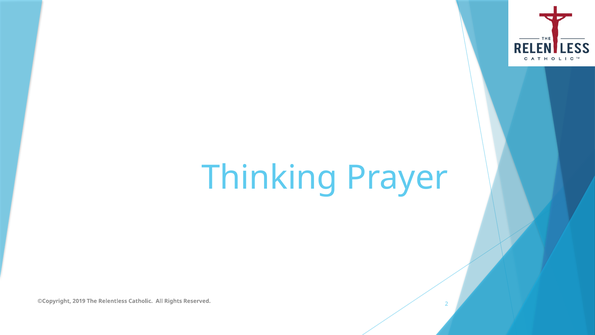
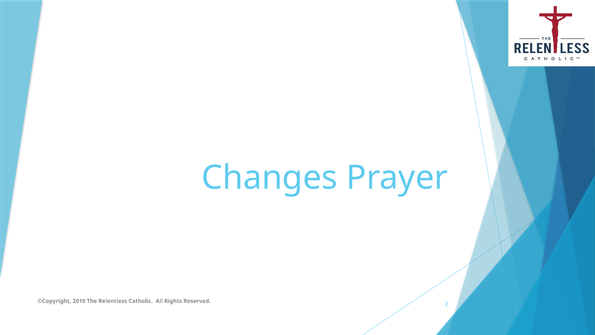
Thinking: Thinking -> Changes
